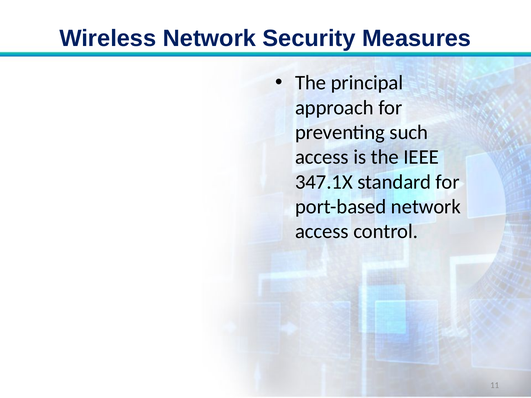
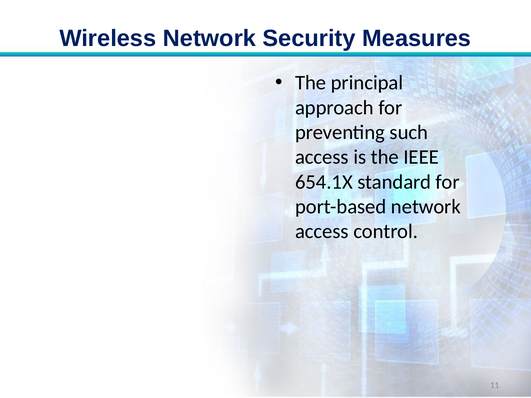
347.1X: 347.1X -> 654.1X
